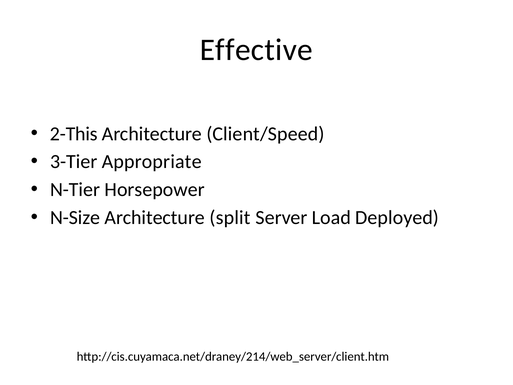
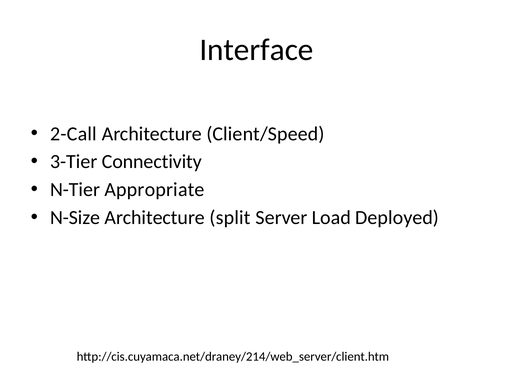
Effective: Effective -> Interface
2-This: 2-This -> 2-Call
Appropriate: Appropriate -> Connectivity
Horsepower: Horsepower -> Appropriate
